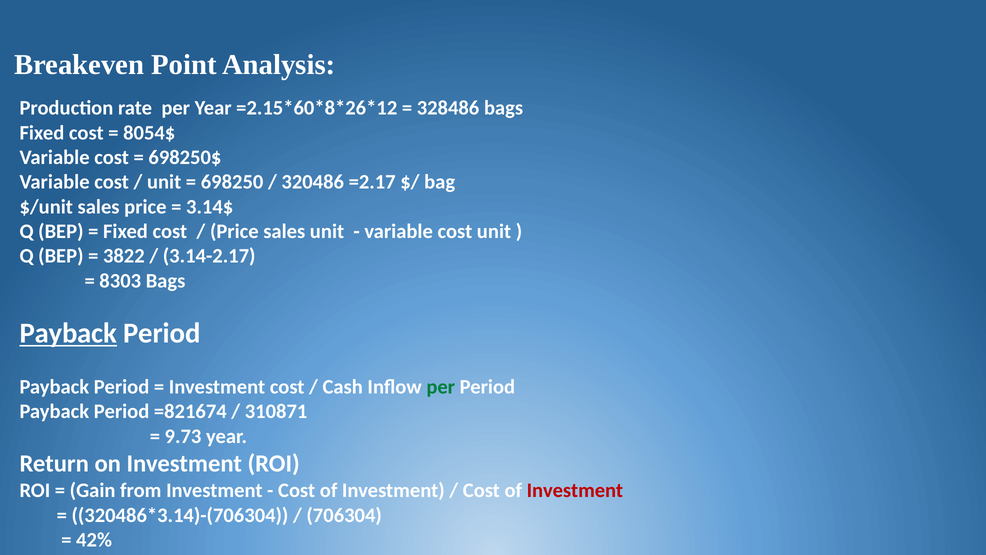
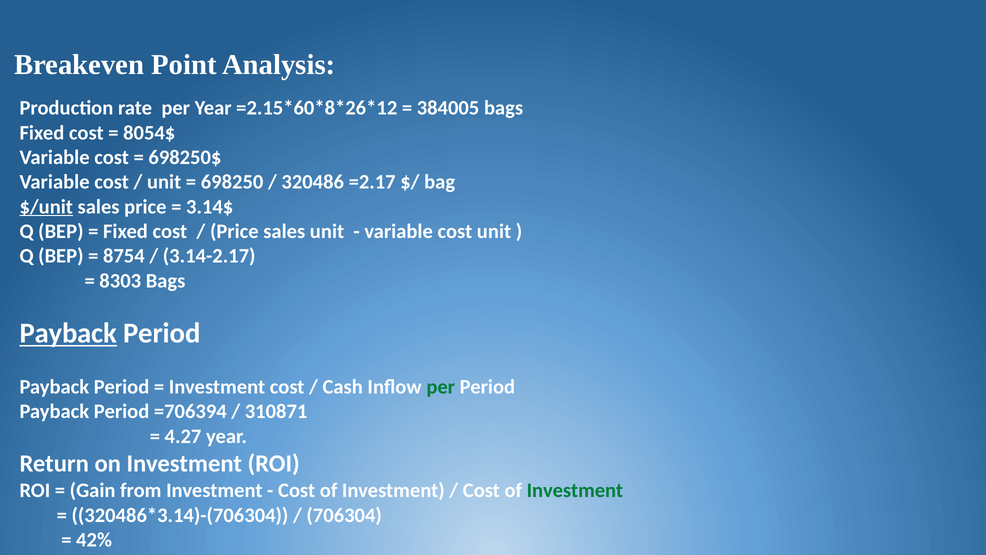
328486: 328486 -> 384005
$/unit underline: none -> present
3822: 3822 -> 8754
=821674: =821674 -> =706394
9.73: 9.73 -> 4.27
Investment at (575, 490) colour: red -> green
